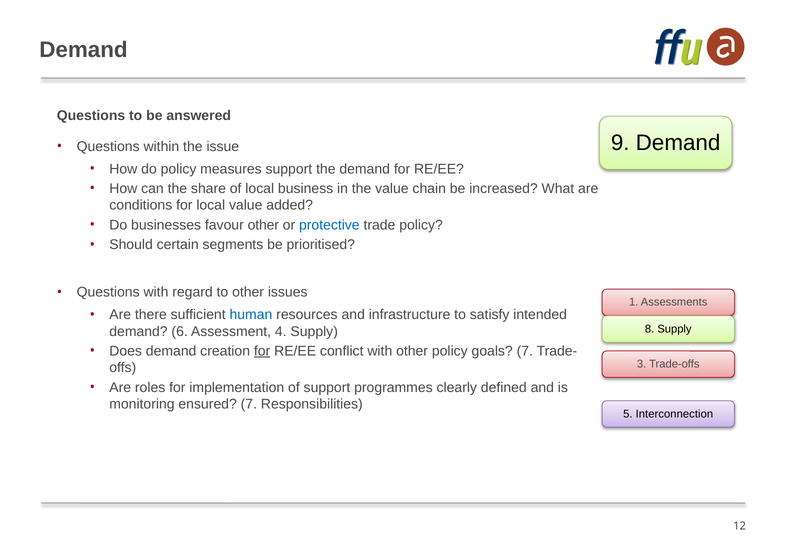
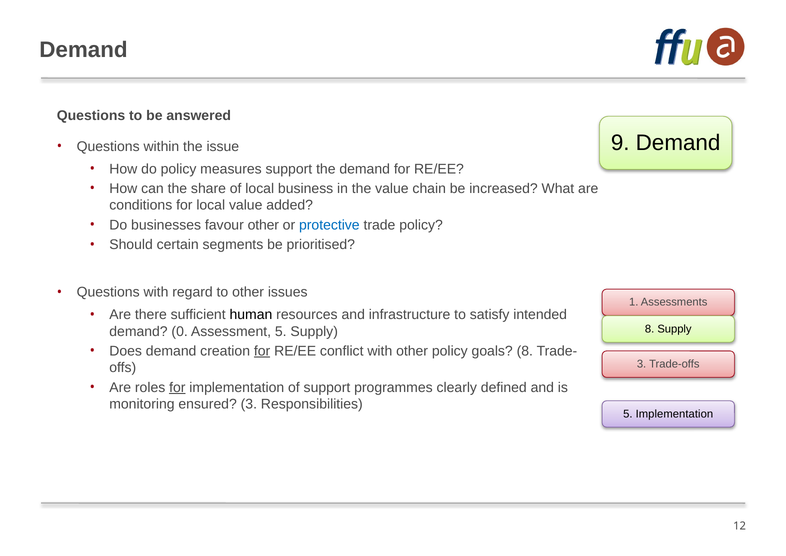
human colour: blue -> black
6: 6 -> 0
Assessment 4: 4 -> 5
goals 7: 7 -> 8
for at (177, 388) underline: none -> present
ensured 7: 7 -> 3
5 Interconnection: Interconnection -> Implementation
